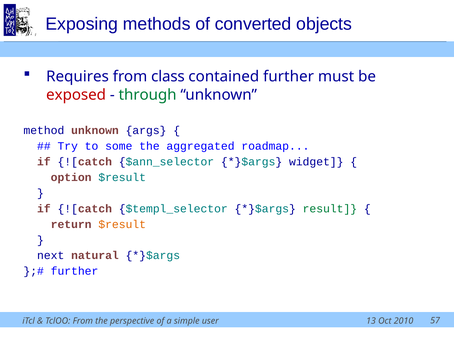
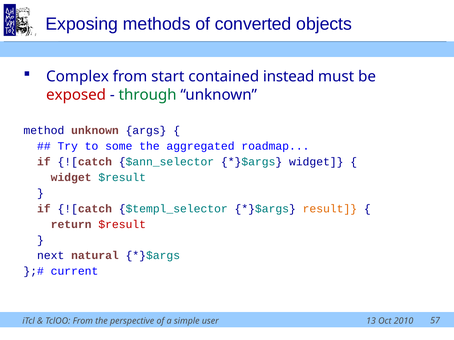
Requires: Requires -> Complex
class: class -> start
contained further: further -> instead
option at (71, 178): option -> widget
result colour: green -> orange
$result at (122, 225) colour: orange -> red
further at (75, 272): further -> current
